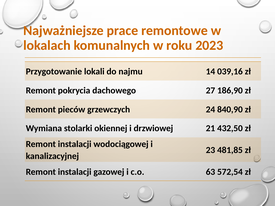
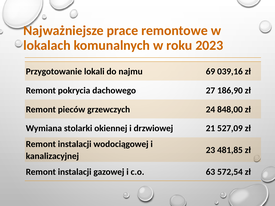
14: 14 -> 69
840,90: 840,90 -> 848,00
432,50: 432,50 -> 527,09
